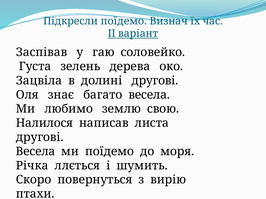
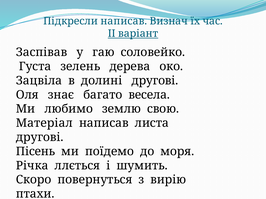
Підкресли поїдемо: поїдемо -> написав
Налилося: Налилося -> Матеріал
Весела at (35, 152): Весела -> Пісень
